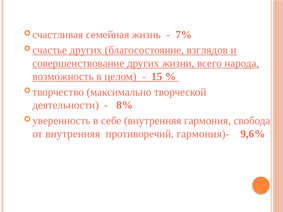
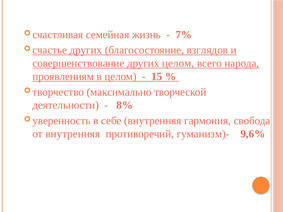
других жизни: жизни -> целом
возможность: возможность -> проявлениям
гармония)-: гармония)- -> гуманизм)-
